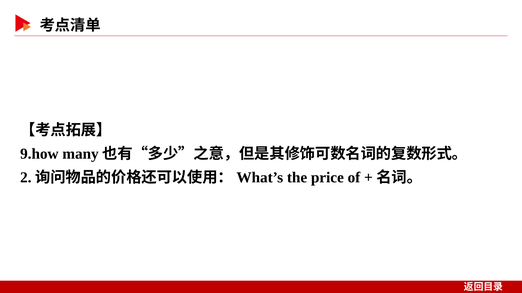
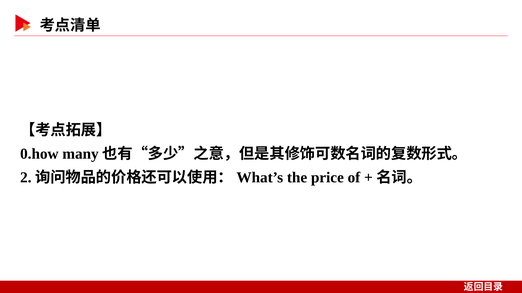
9.how: 9.how -> 0.how
